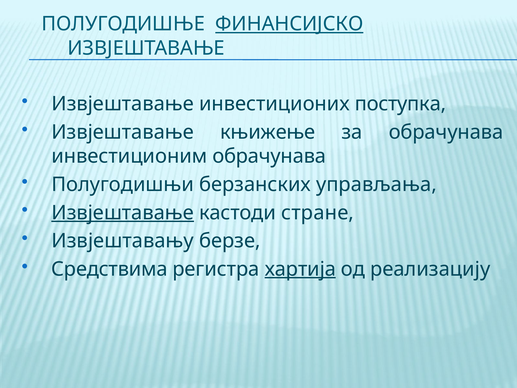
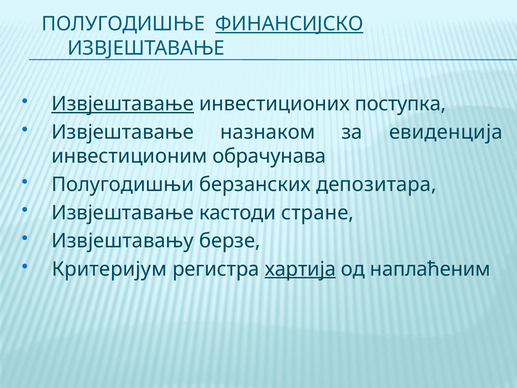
Извјештавање at (123, 104) underline: none -> present
књижење: књижење -> назнаком
за обрачунава: обрачунава -> евиденција
управљања: управљања -> депозитара
Извјештавање at (123, 213) underline: present -> none
Средствима: Средствима -> Критеријум
реализацију: реализацију -> наплаћеним
